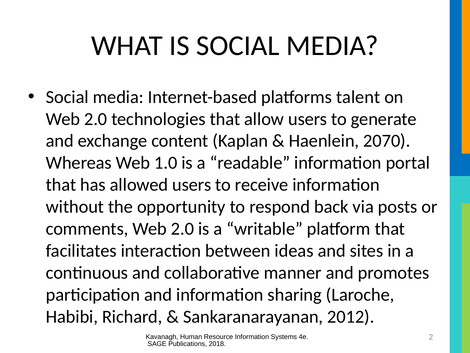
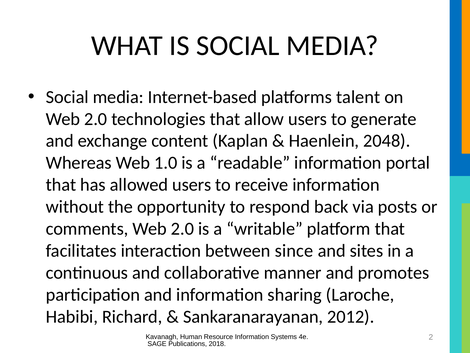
2070: 2070 -> 2048
ideas: ideas -> since
